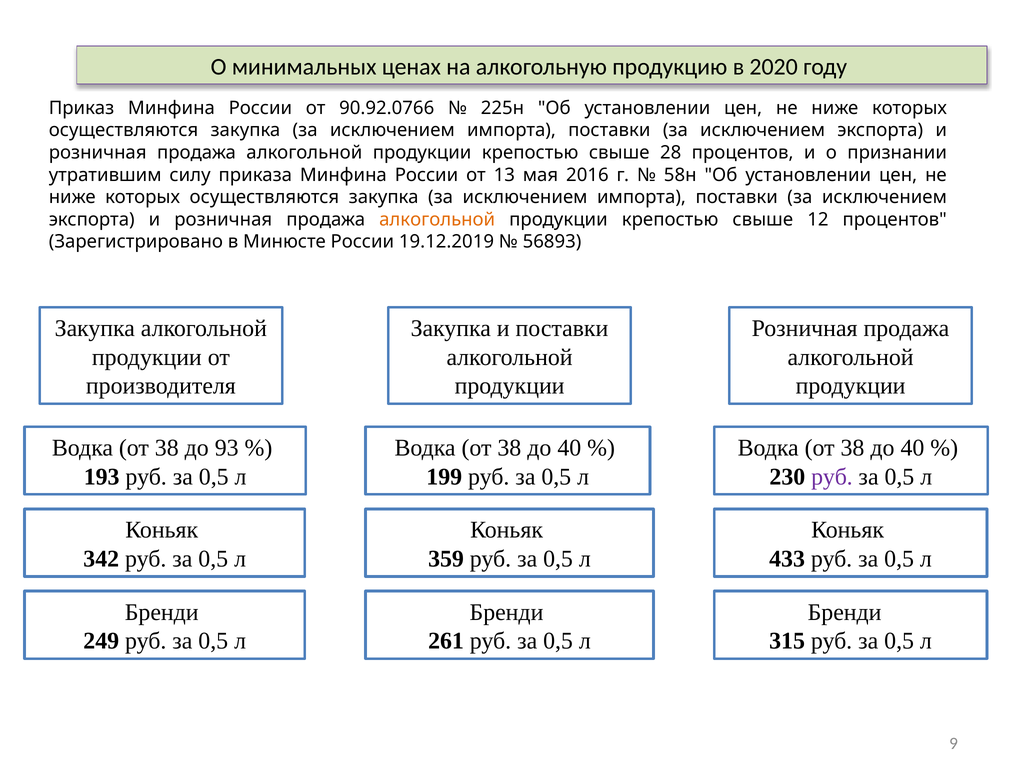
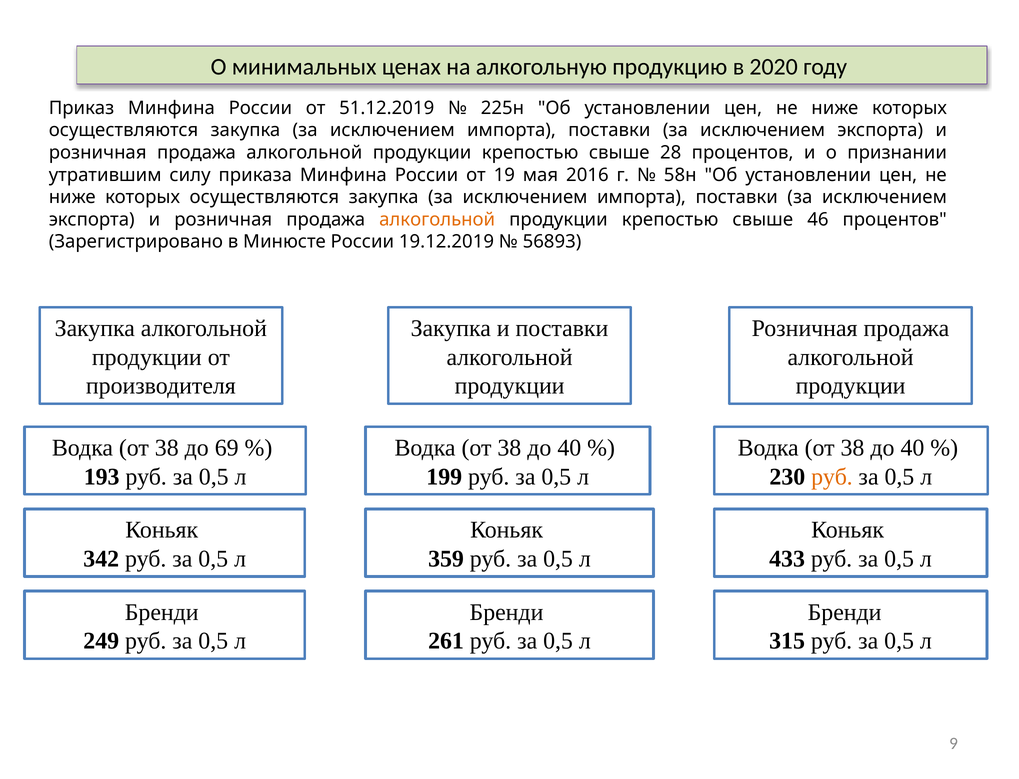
90.92.0766: 90.92.0766 -> 51.12.2019
13: 13 -> 19
12: 12 -> 46
93: 93 -> 69
руб at (832, 476) colour: purple -> orange
